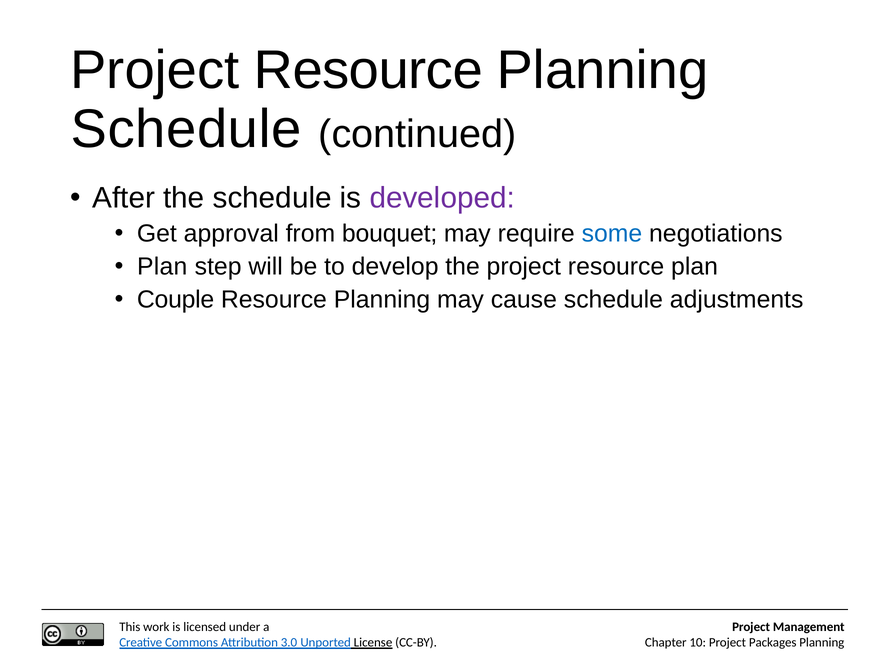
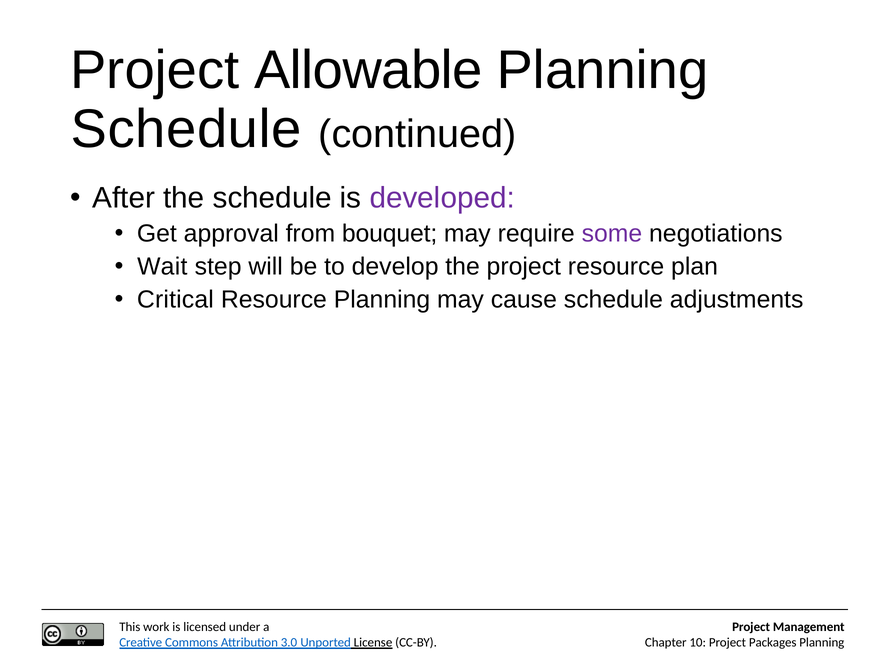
Resource at (368, 70): Resource -> Allowable
some colour: blue -> purple
Plan at (162, 267): Plan -> Wait
Couple: Couple -> Critical
